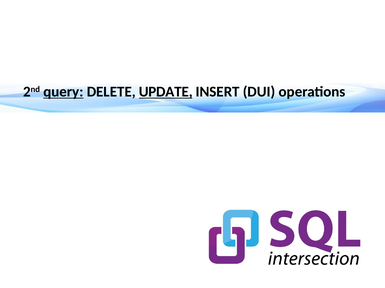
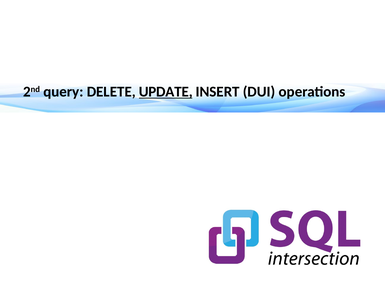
query underline: present -> none
